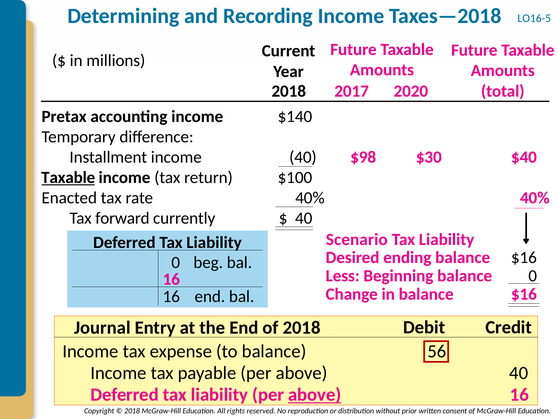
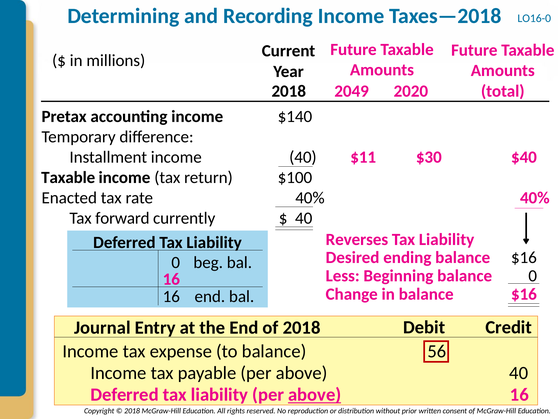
LO16-5: LO16-5 -> LO16-0
2017: 2017 -> 2049
$98: $98 -> $11
Taxable at (68, 177) underline: present -> none
Scenario: Scenario -> Reverses
